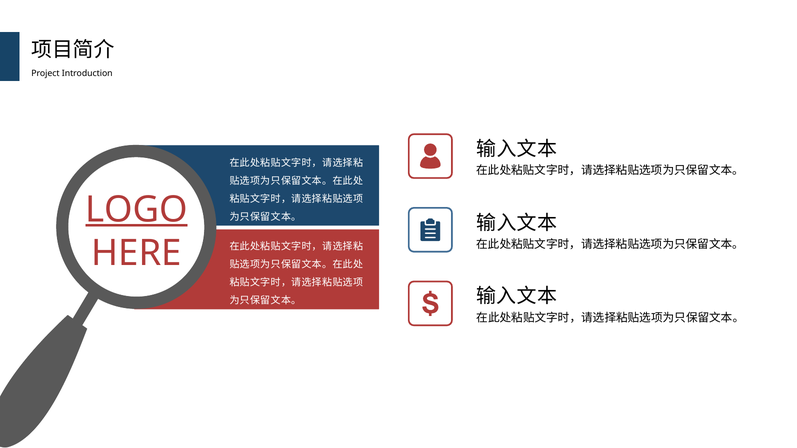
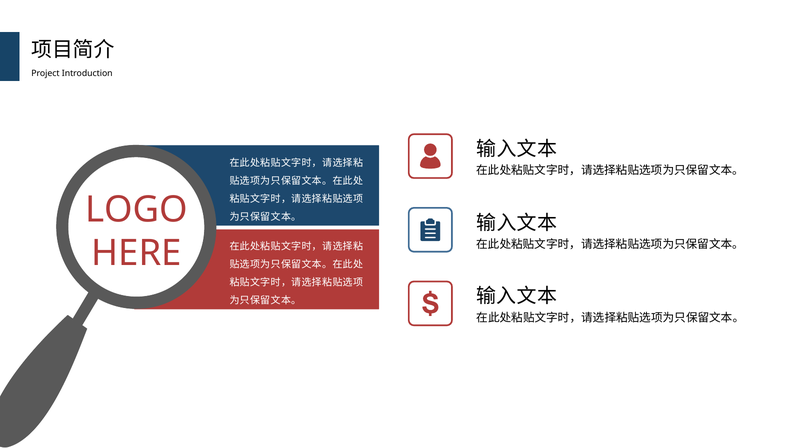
LOGO underline: present -> none
